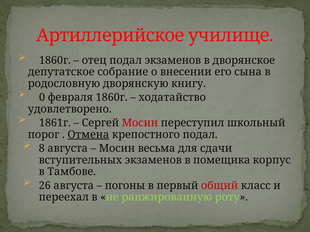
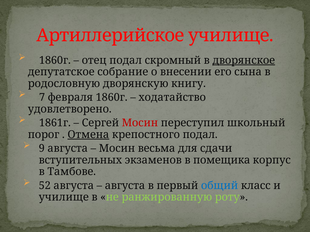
подал экзаменов: экзаменов -> скромный
дворянское underline: none -> present
0: 0 -> 7
8: 8 -> 9
26: 26 -> 52
погоны at (125, 186): погоны -> августа
общий colour: red -> blue
переехал at (64, 197): переехал -> училище
